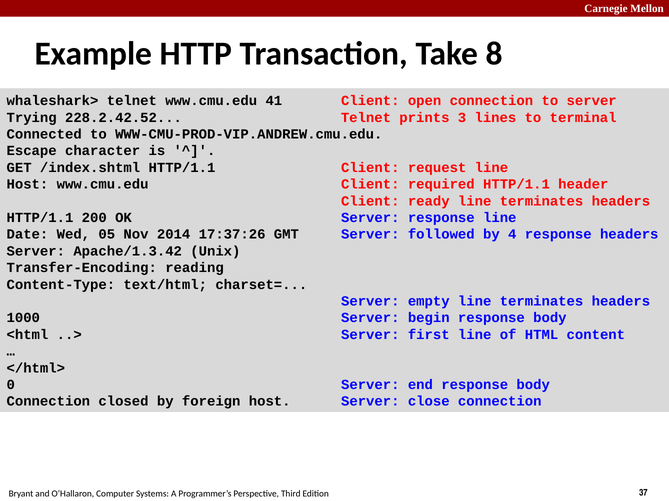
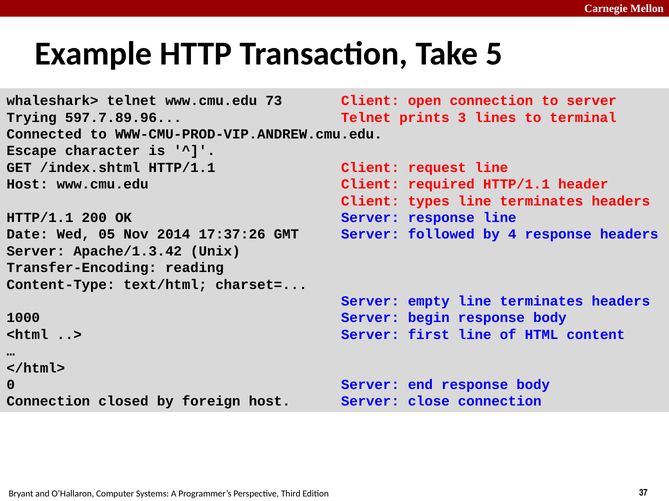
8: 8 -> 5
41: 41 -> 73
228.2.42.52: 228.2.42.52 -> 597.7.89.96
ready: ready -> types
